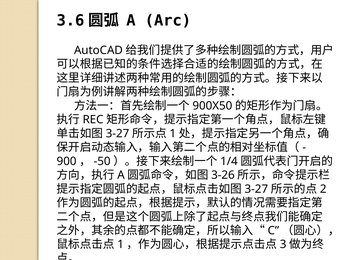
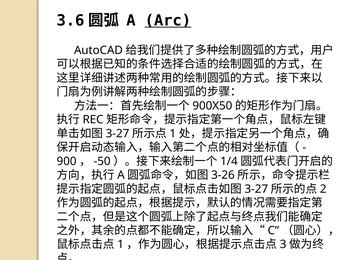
Arc underline: none -> present
